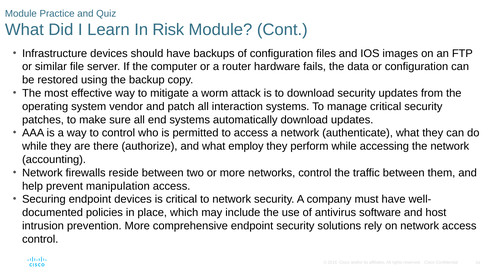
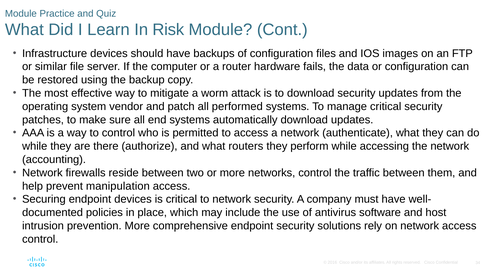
interaction: interaction -> performed
employ: employ -> routers
